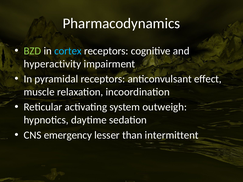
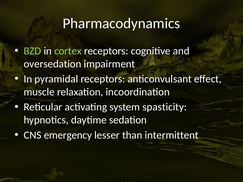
cortex colour: light blue -> light green
hyperactivity: hyperactivity -> oversedation
outweigh: outweigh -> spasticity
